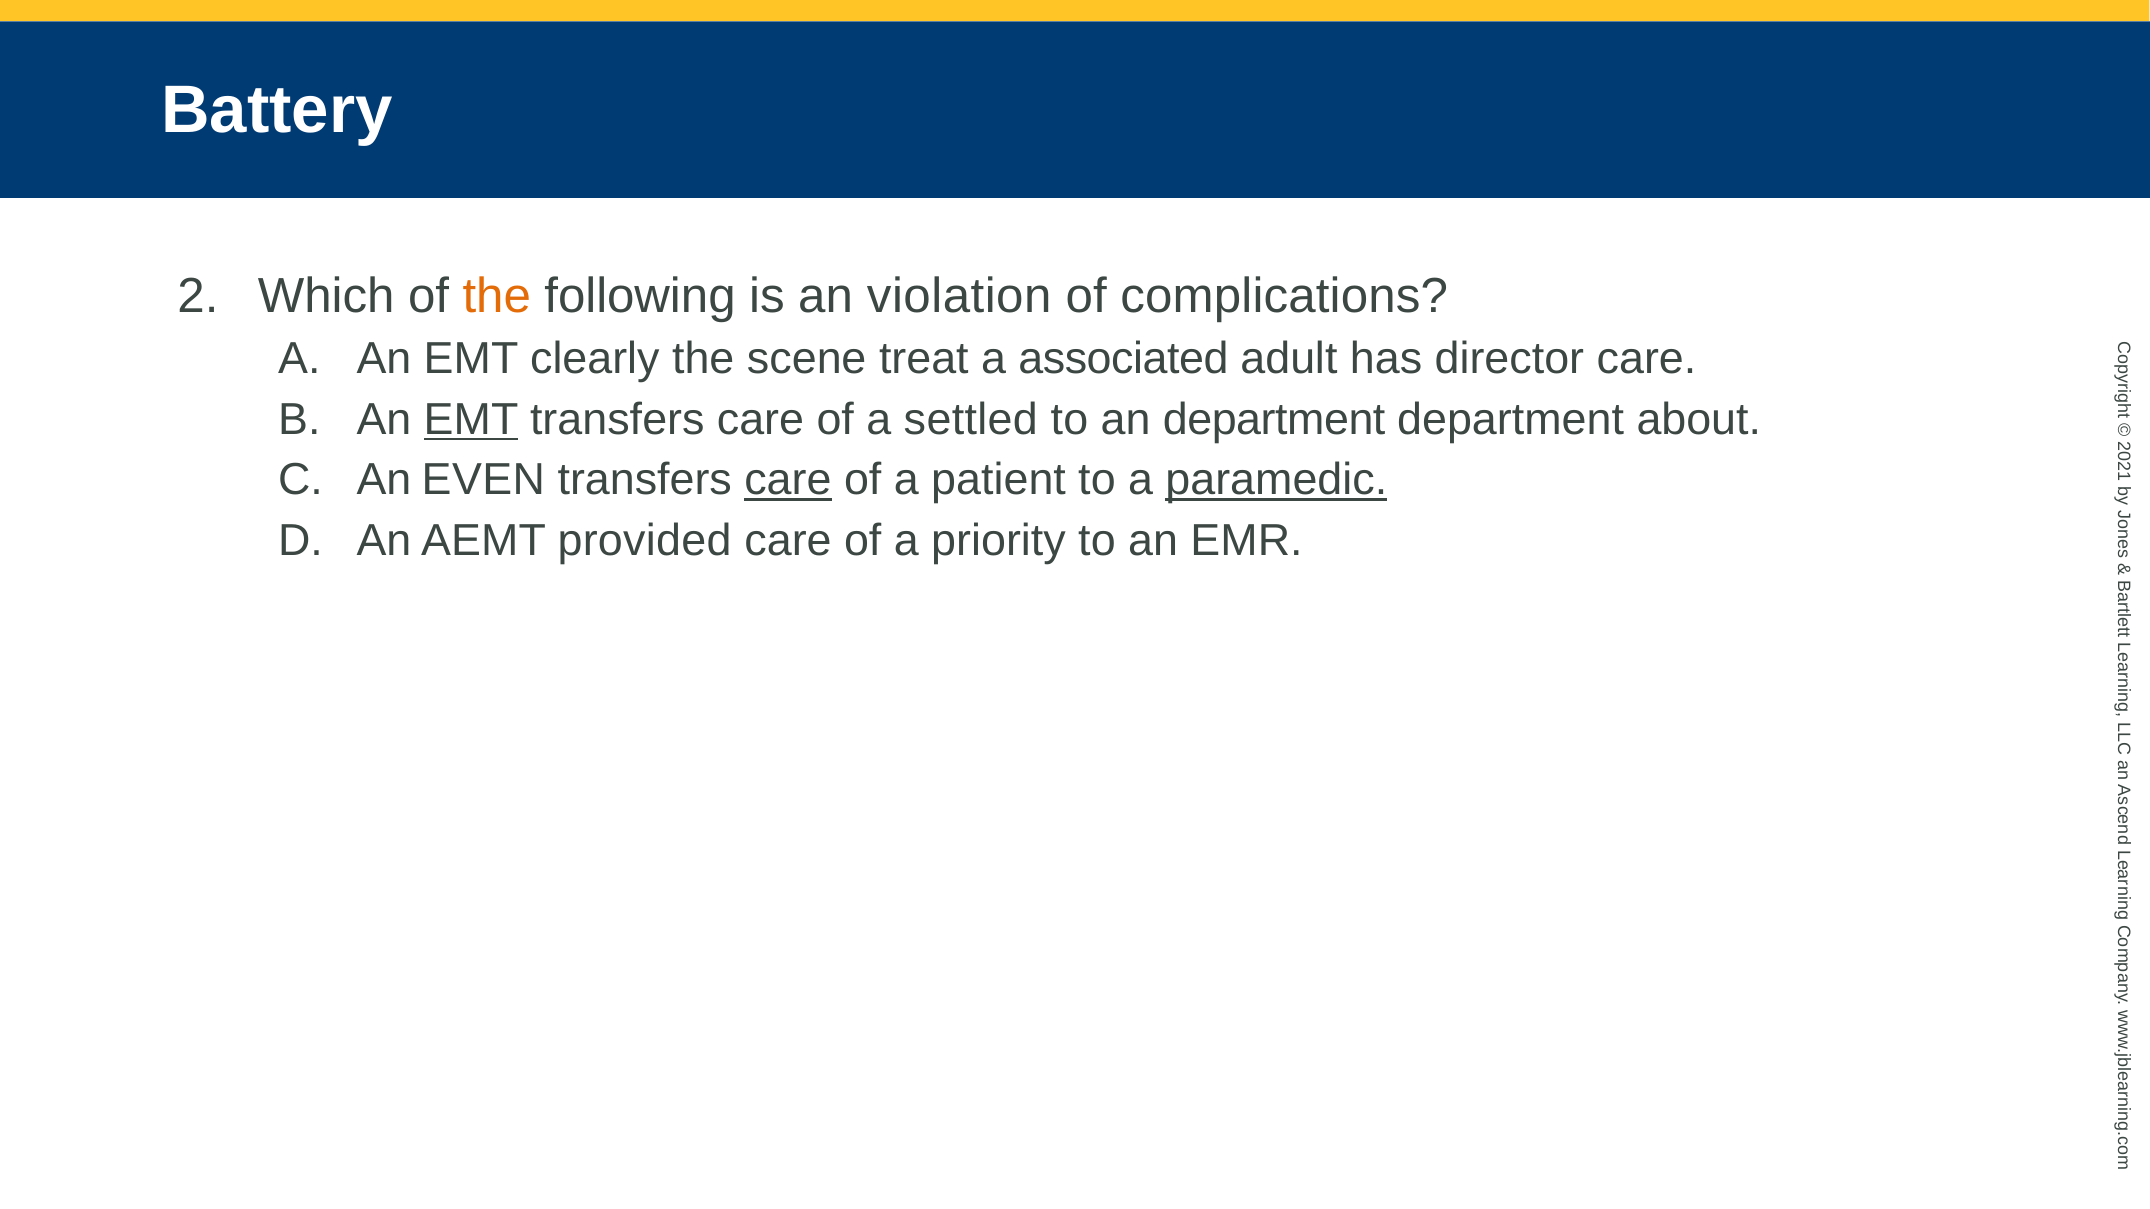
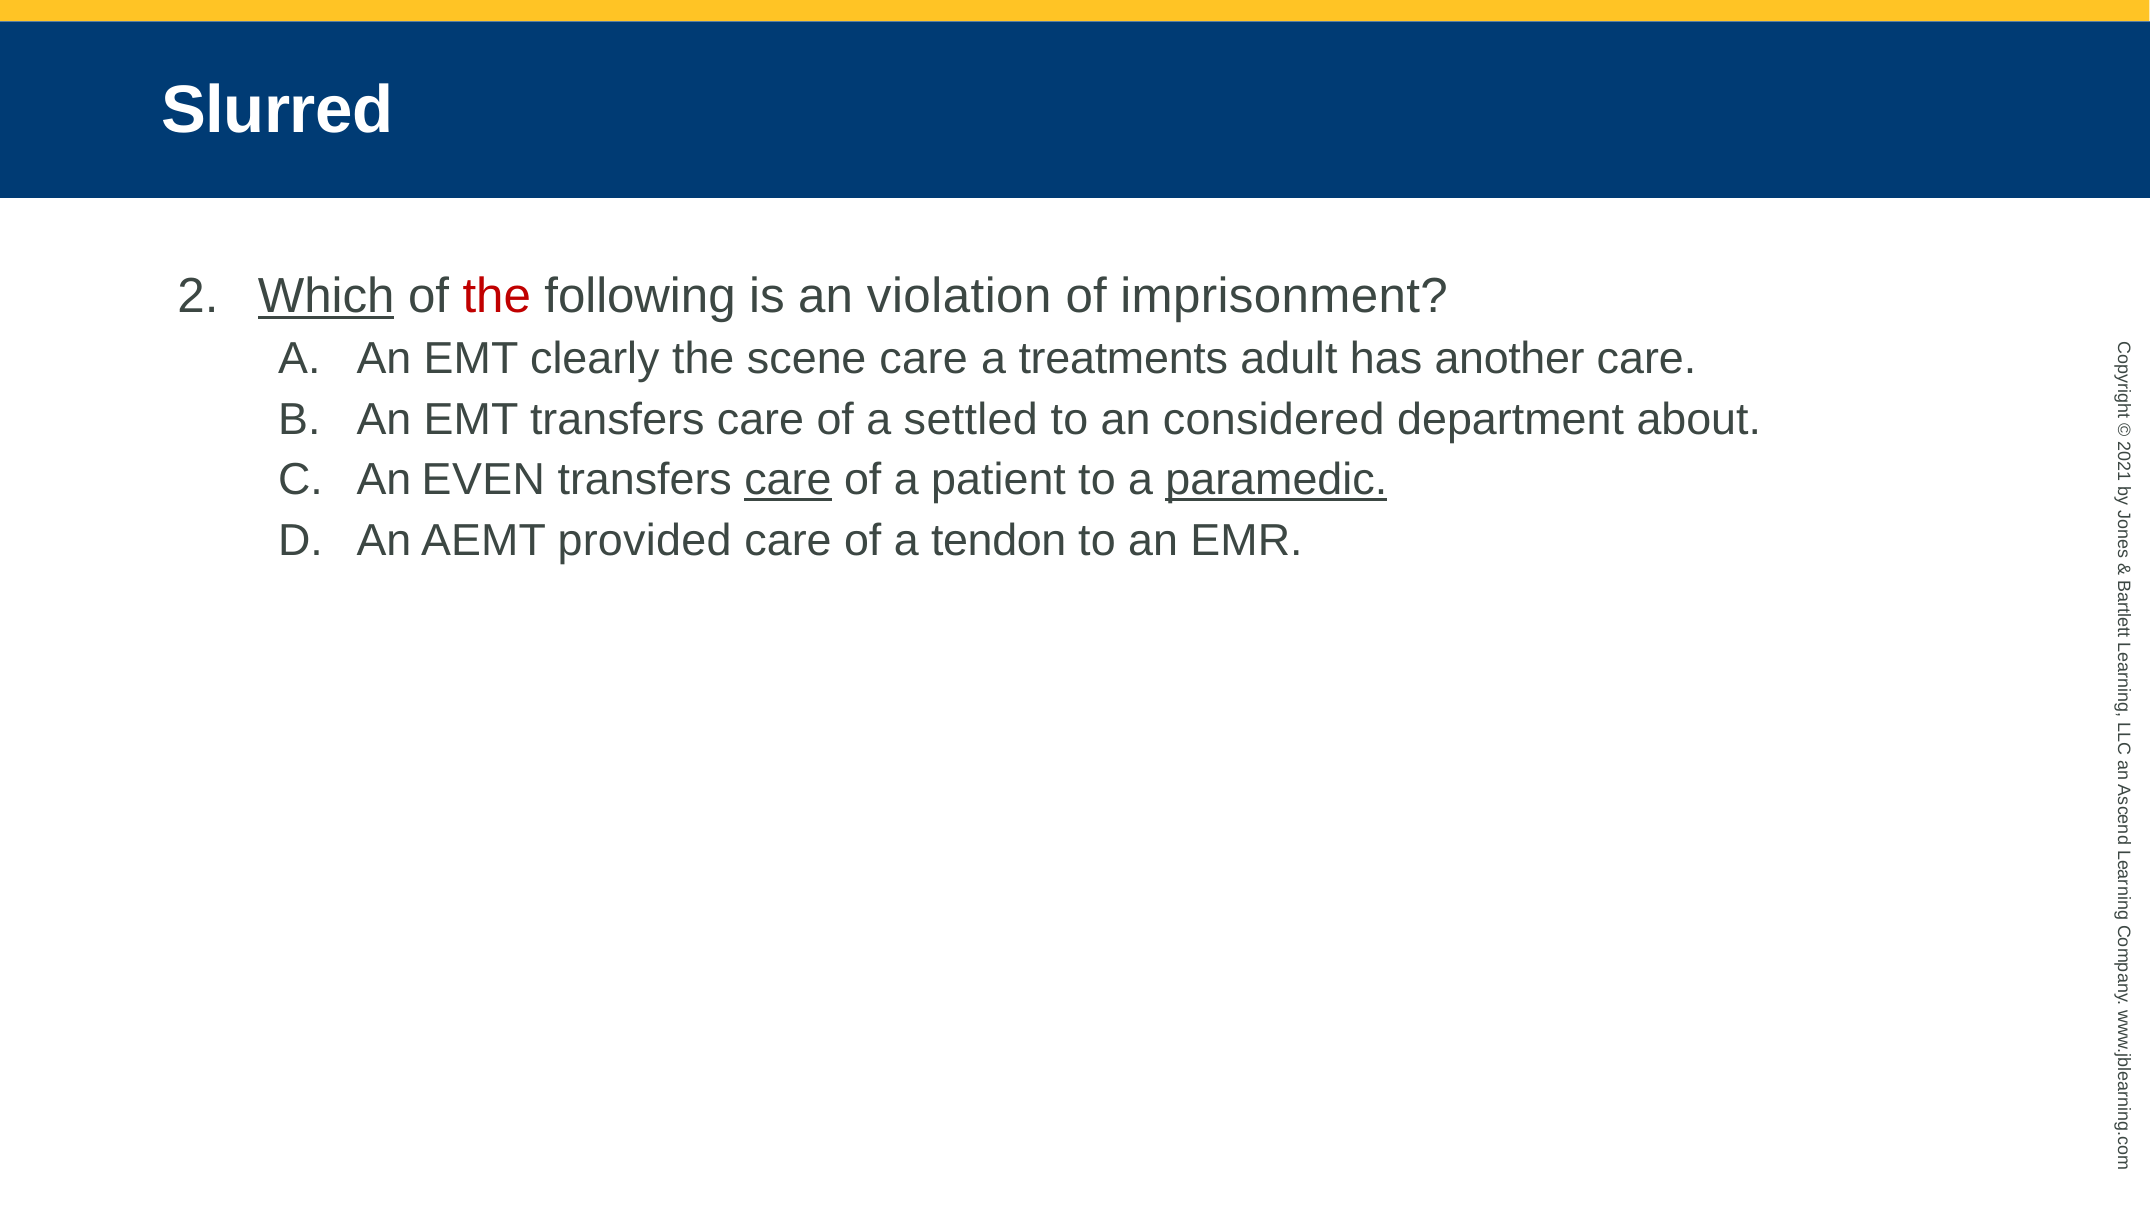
Battery: Battery -> Slurred
Which underline: none -> present
the at (497, 296) colour: orange -> red
complications: complications -> imprisonment
scene treat: treat -> care
associated: associated -> treatments
director: director -> another
EMT at (471, 420) underline: present -> none
an department: department -> considered
priority: priority -> tendon
